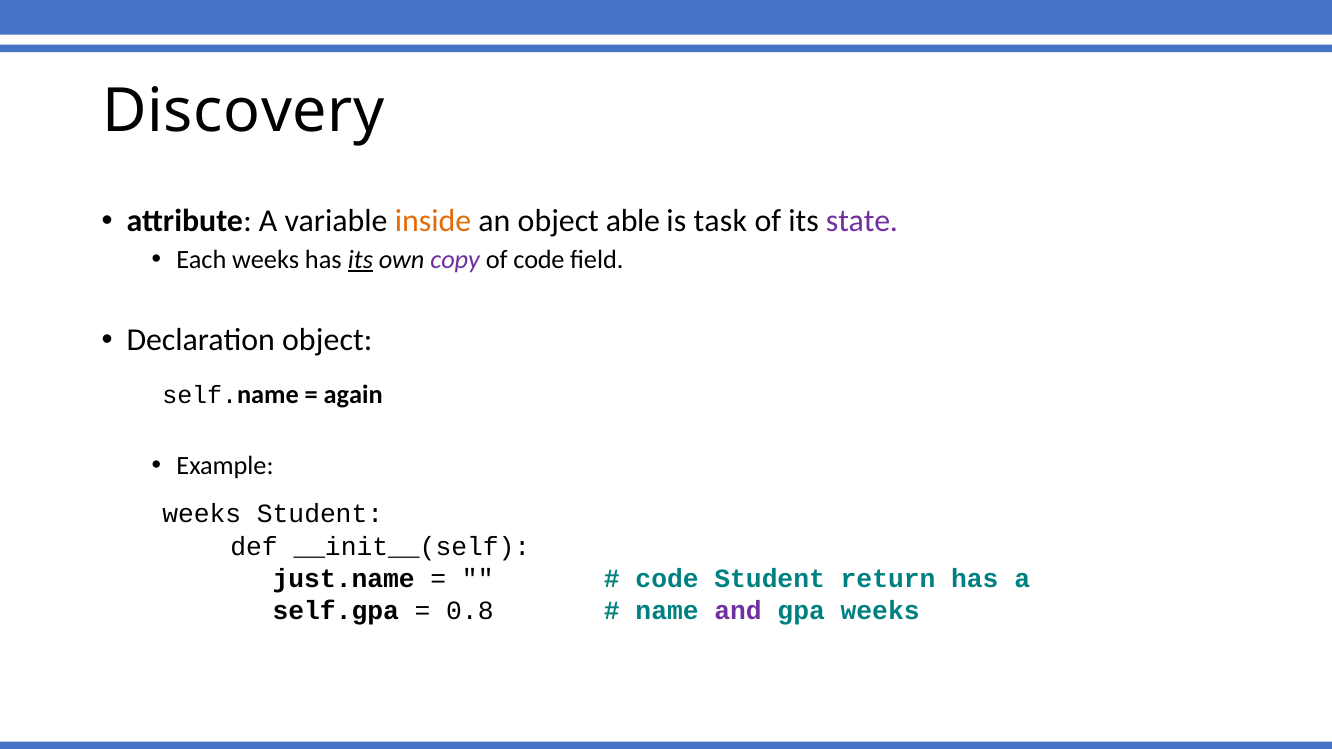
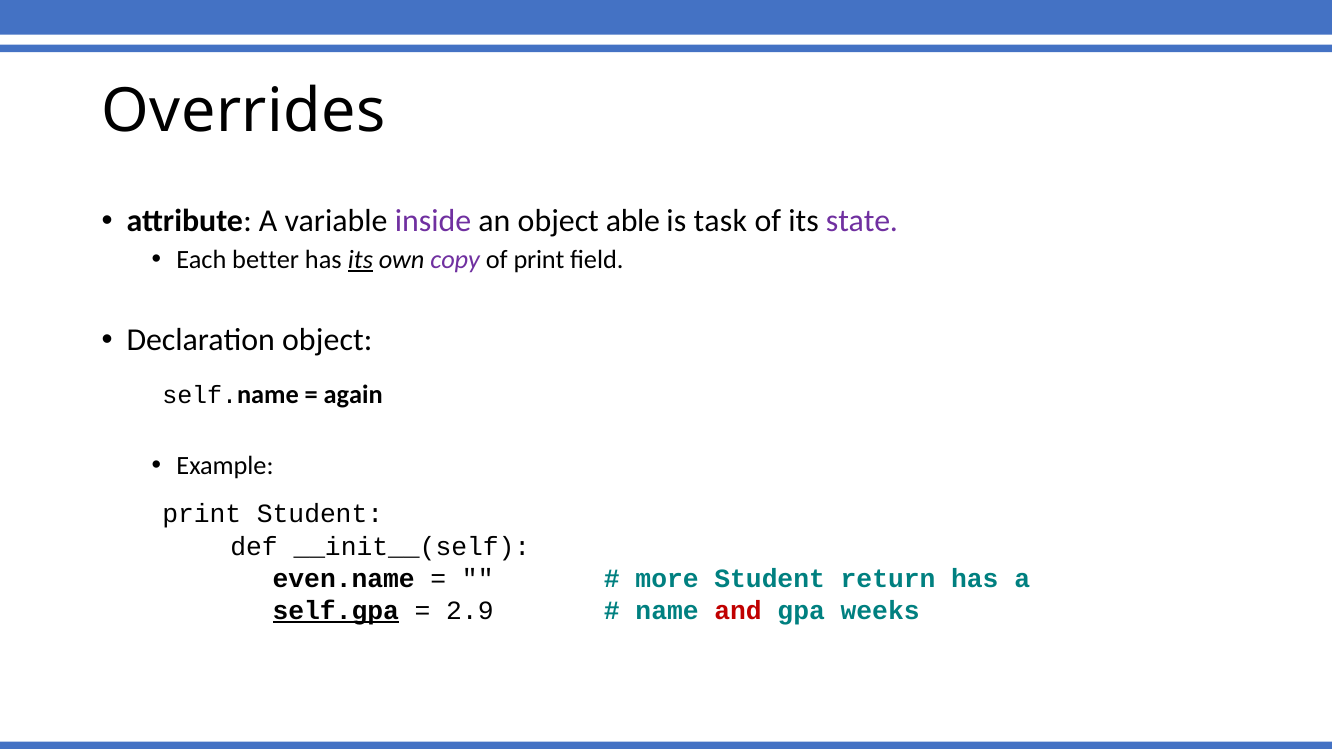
Discovery: Discovery -> Overrides
inside colour: orange -> purple
Each weeks: weeks -> better
of code: code -> print
weeks at (202, 514): weeks -> print
just.name: just.name -> even.name
code at (667, 579): code -> more
self.gpa underline: none -> present
0.8: 0.8 -> 2.9
and colour: purple -> red
